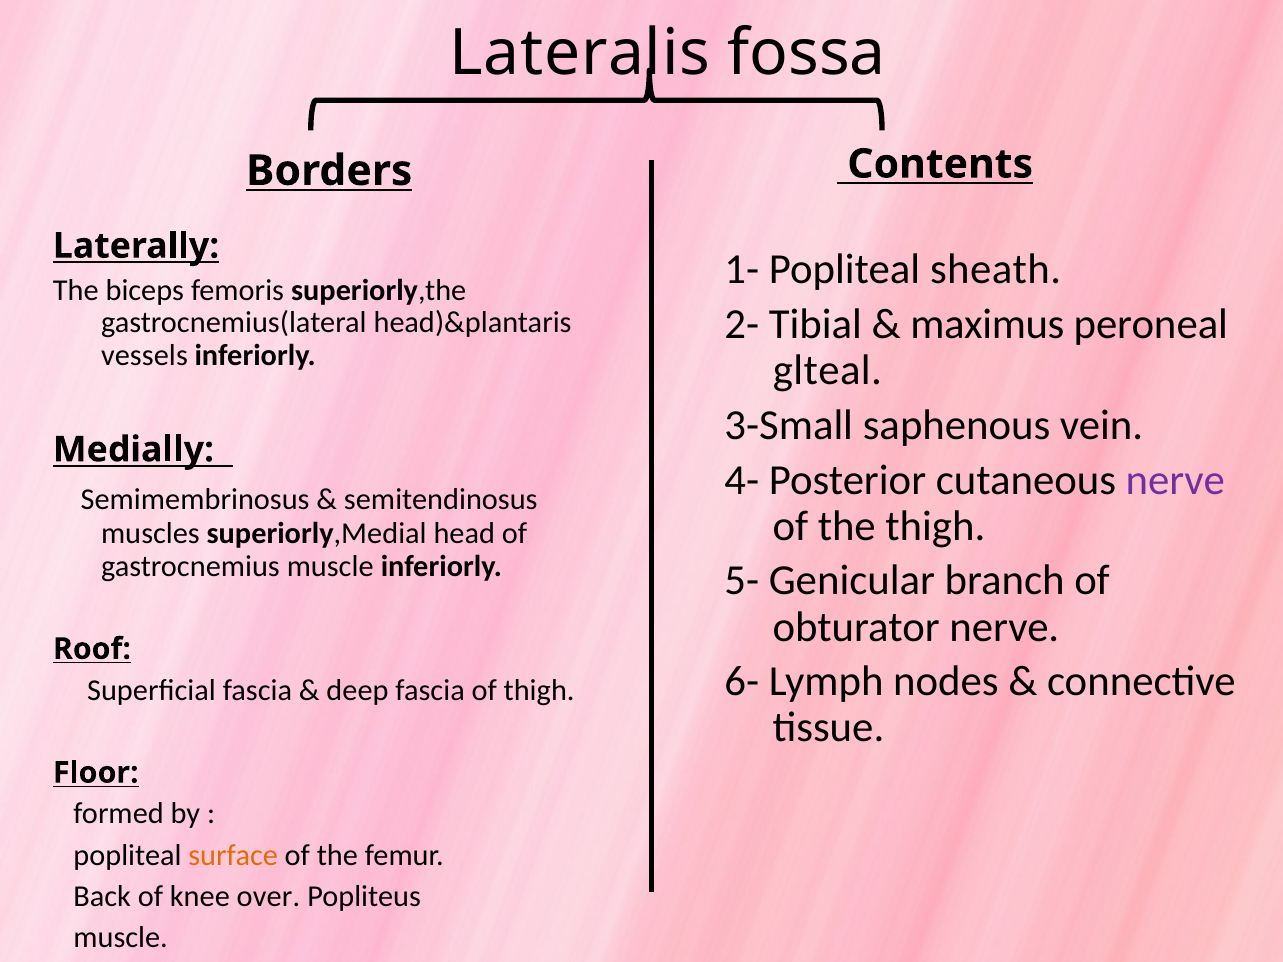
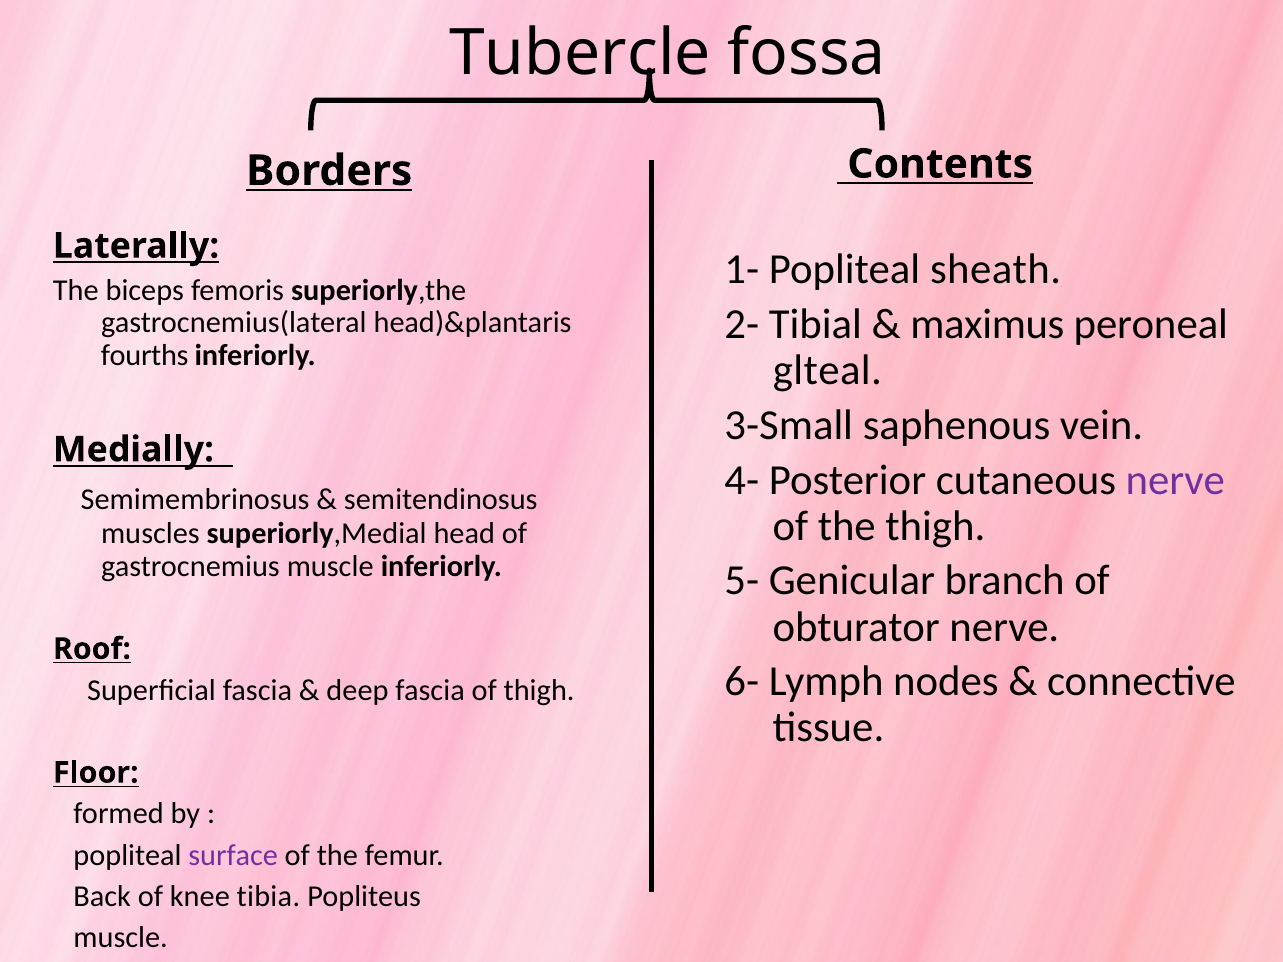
Lateralis: Lateralis -> Tubercle
vessels: vessels -> fourths
surface colour: orange -> purple
over: over -> tibia
